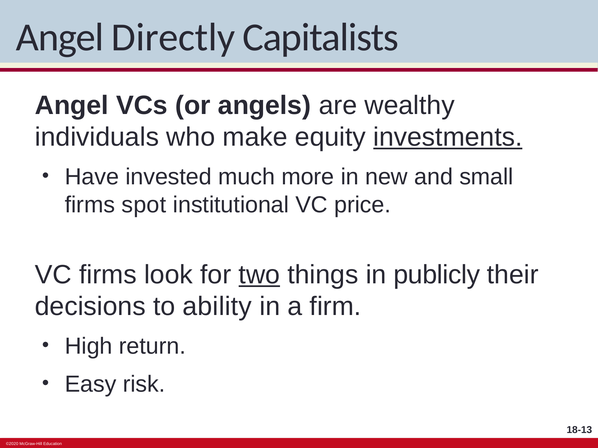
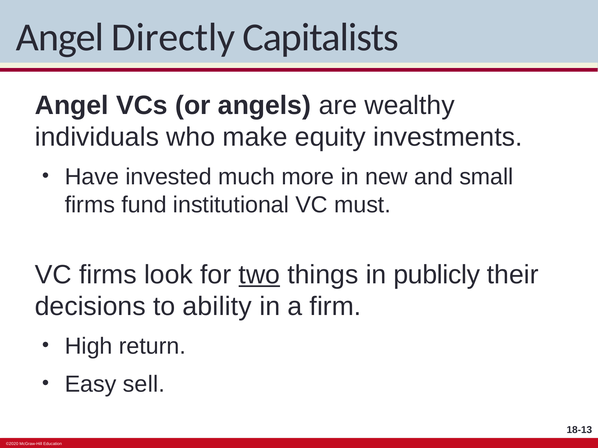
investments underline: present -> none
spot: spot -> fund
price: price -> must
risk: risk -> sell
